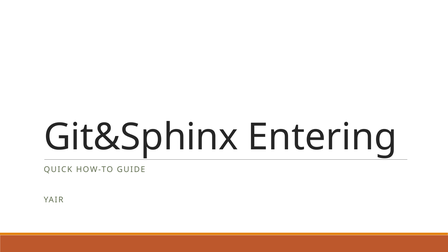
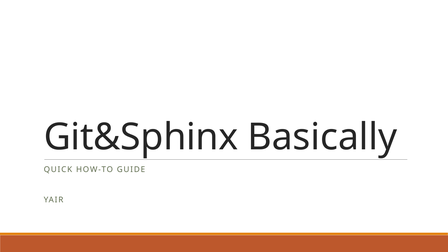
Entering: Entering -> Basically
